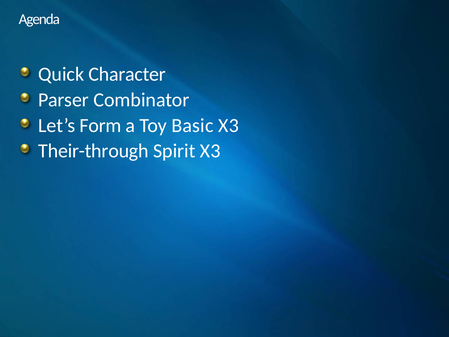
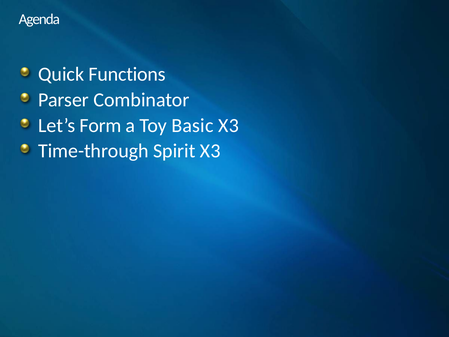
Character: Character -> Functions
Their-through: Their-through -> Time-through
